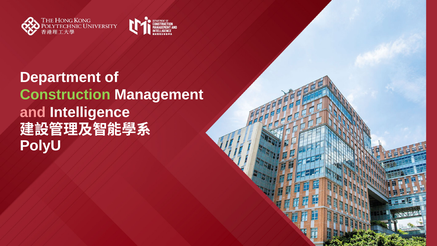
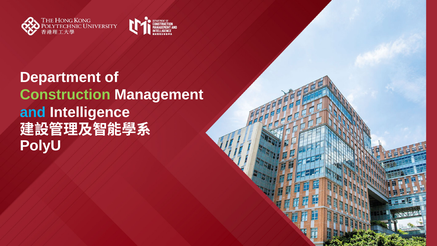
and colour: pink -> light blue
